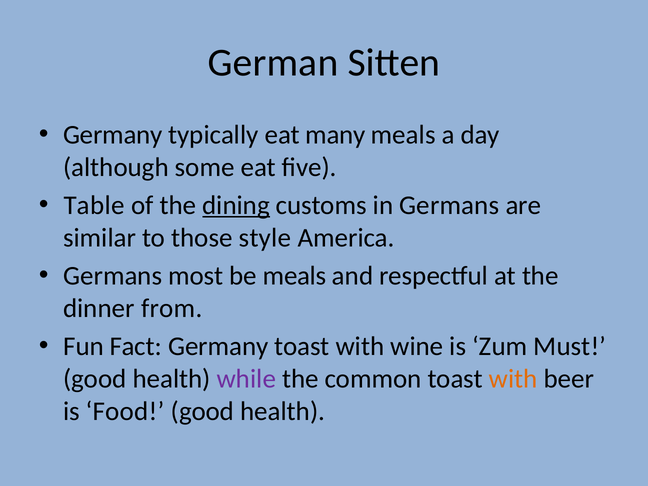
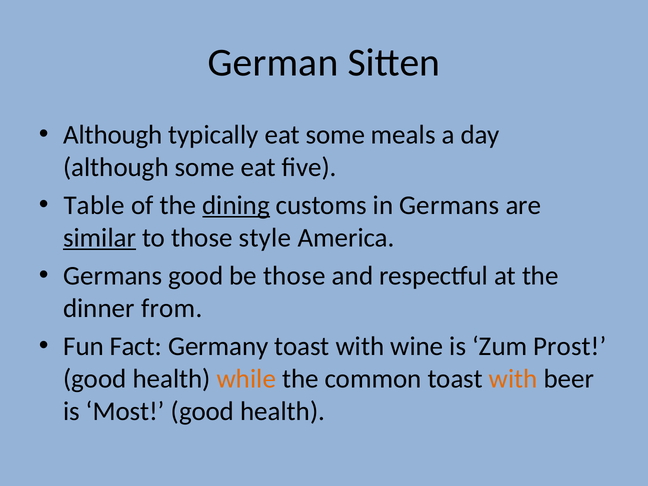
Germany at (113, 135): Germany -> Although
eat many: many -> some
similar underline: none -> present
Germans most: most -> good
be meals: meals -> those
Must: Must -> Prost
while colour: purple -> orange
Food: Food -> Most
